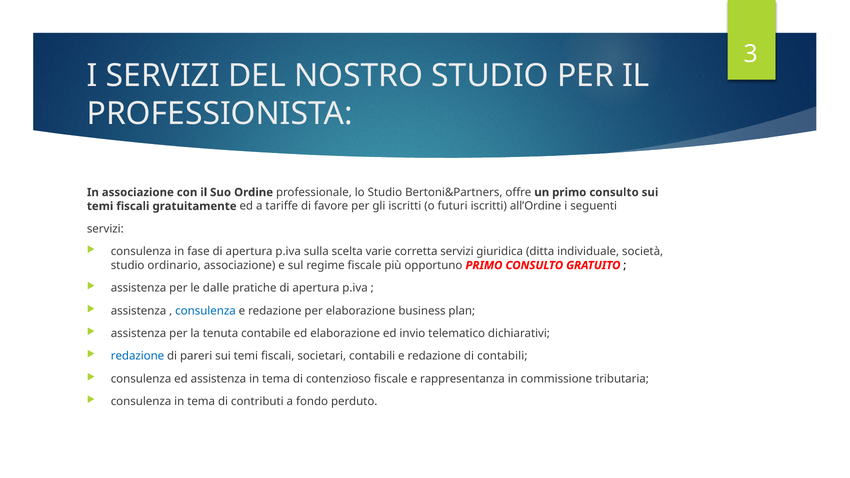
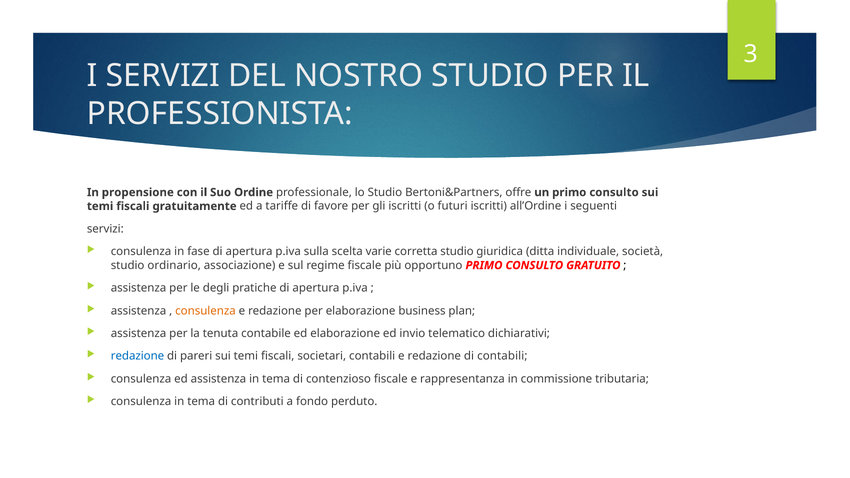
In associazione: associazione -> propensione
corretta servizi: servizi -> studio
dalle: dalle -> degli
consulenza at (205, 311) colour: blue -> orange
